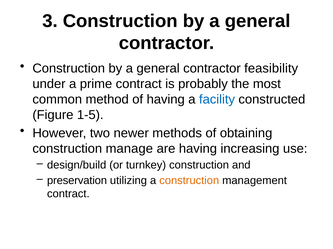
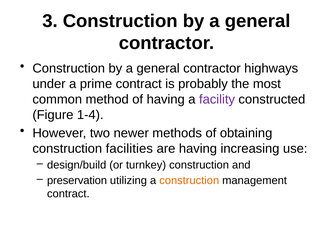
feasibility: feasibility -> highways
facility colour: blue -> purple
1-5: 1-5 -> 1-4
manage: manage -> facilities
